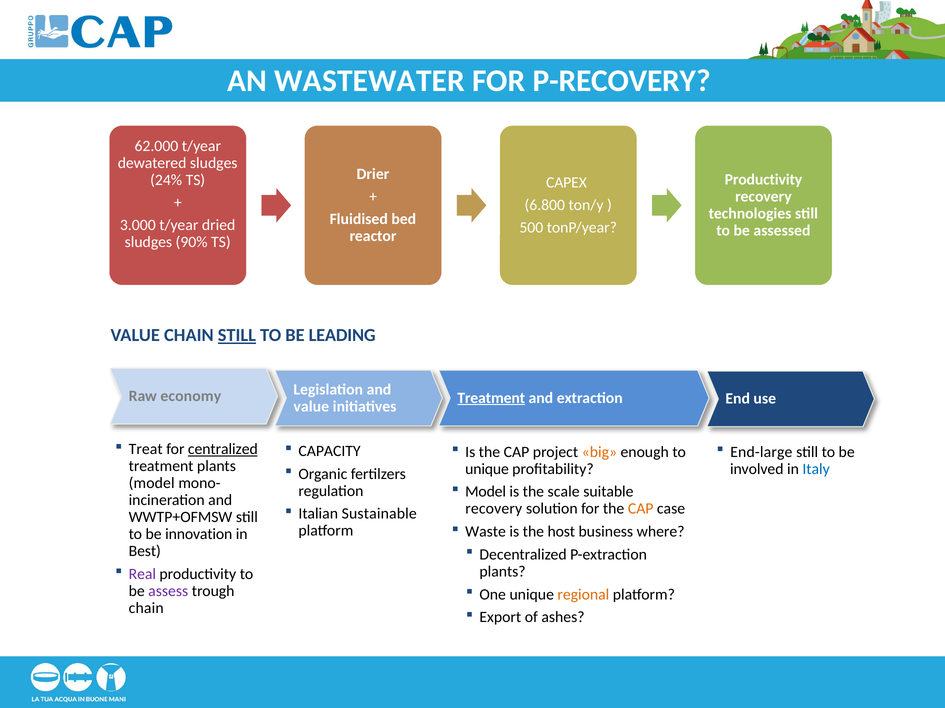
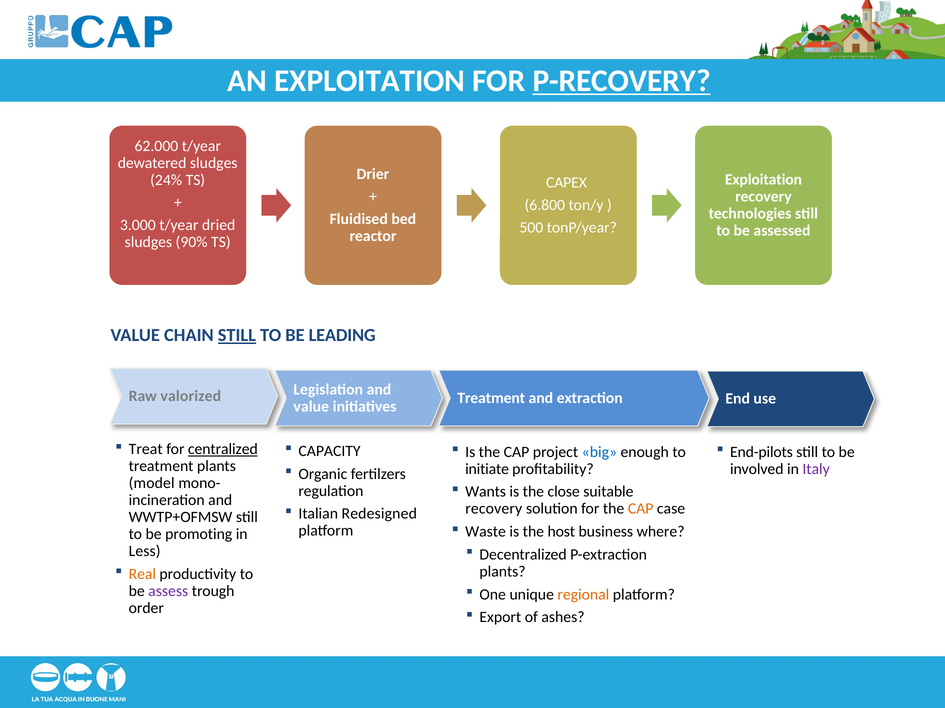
AN WASTEWATER: WASTEWATER -> EXPLOITATION
P-RECOVERY underline: none -> present
Productivity at (763, 180): Productivity -> Exploitation
economy: economy -> valorized
Treatment at (491, 398) underline: present -> none
big colour: orange -> blue
End-large: End-large -> End-pilots
unique at (487, 469): unique -> initiate
Italy colour: blue -> purple
Model at (486, 492): Model -> Wants
scale: scale -> close
Sustainable: Sustainable -> Redesigned
innovation: innovation -> promoting
Best: Best -> Less
Real colour: purple -> orange
chain at (146, 609): chain -> order
